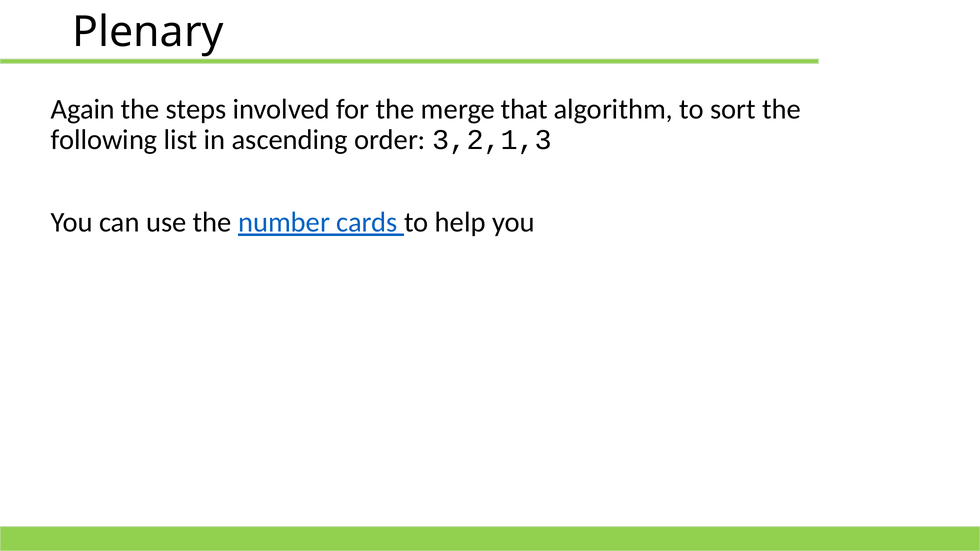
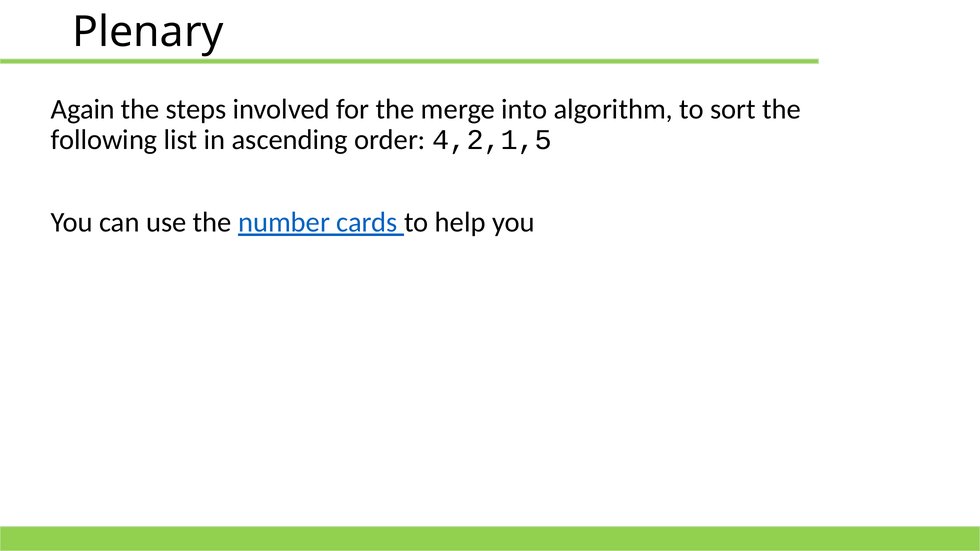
that: that -> into
3,2,1,3: 3,2,1,3 -> 4,2,1,5
